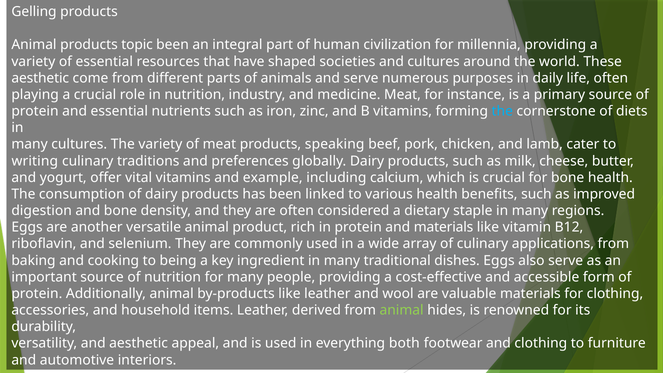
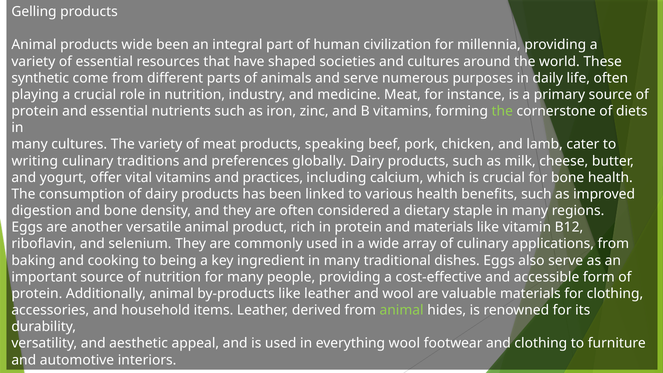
products topic: topic -> wide
aesthetic at (40, 78): aesthetic -> synthetic
the at (502, 111) colour: light blue -> light green
example: example -> practices
everything both: both -> wool
